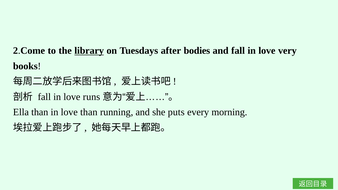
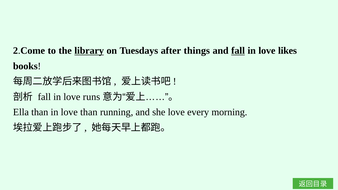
bodies: bodies -> things
fall at (238, 51) underline: none -> present
very: very -> likes
she puts: puts -> love
